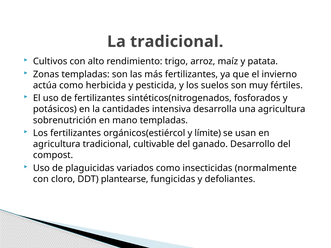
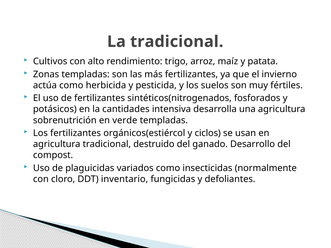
mano: mano -> verde
límite: límite -> ciclos
cultivable: cultivable -> destruido
plantearse: plantearse -> inventario
